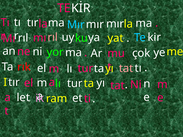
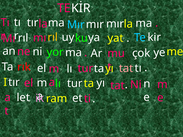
rıl at (53, 37) colour: pink -> yellow
